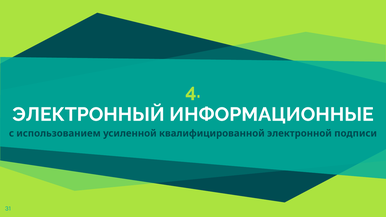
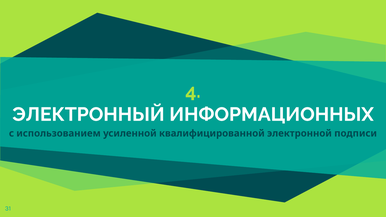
ИНФОРМАЦИОННЫЕ: ИНФОРМАЦИОННЫЕ -> ИНФОРМАЦИОННЫХ
